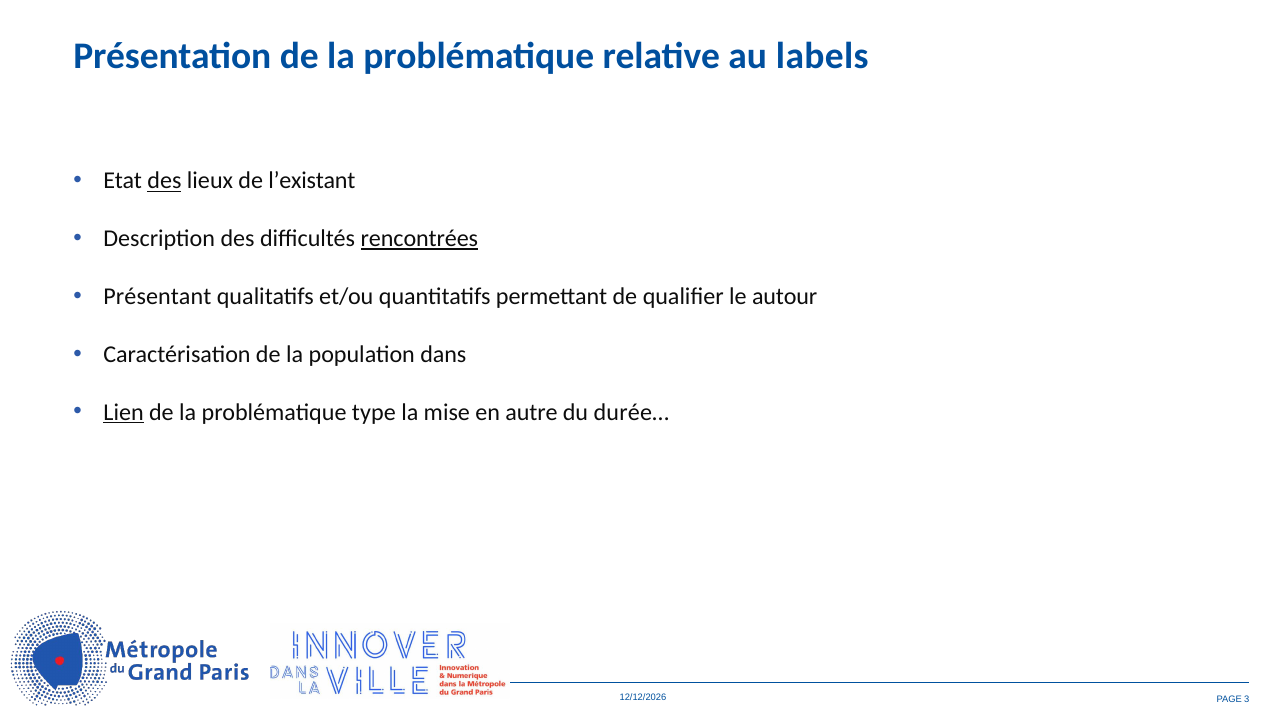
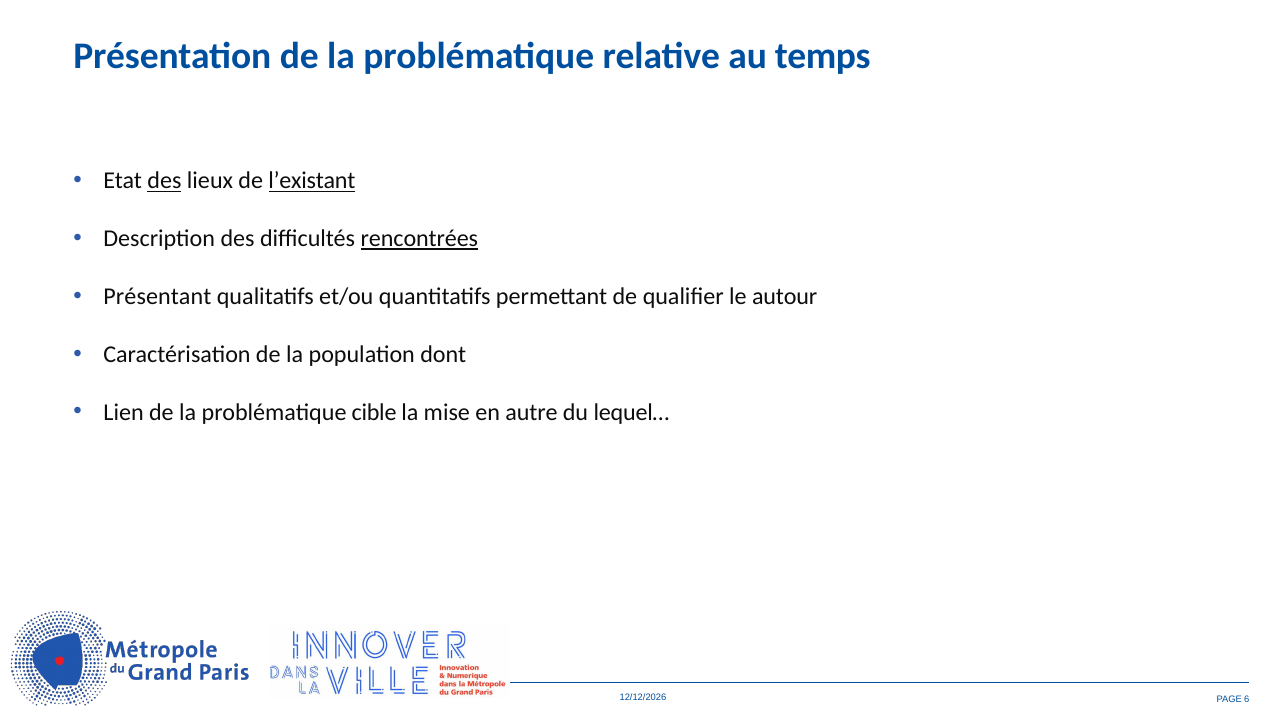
labels: labels -> temps
l’existant underline: none -> present
dans: dans -> dont
Lien underline: present -> none
type: type -> cible
durée…: durée… -> lequel…
3: 3 -> 6
